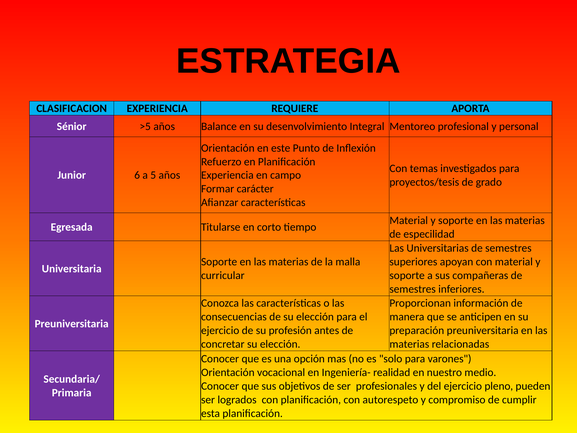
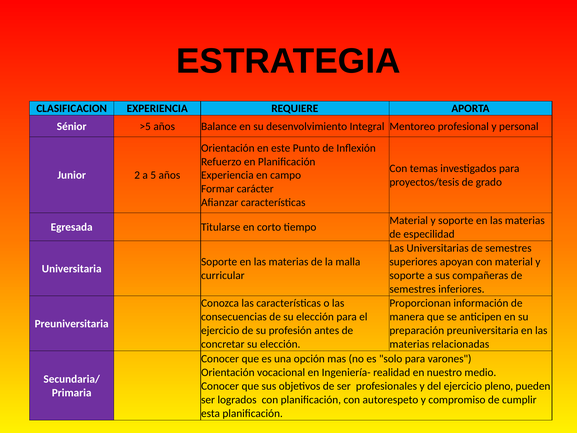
6: 6 -> 2
